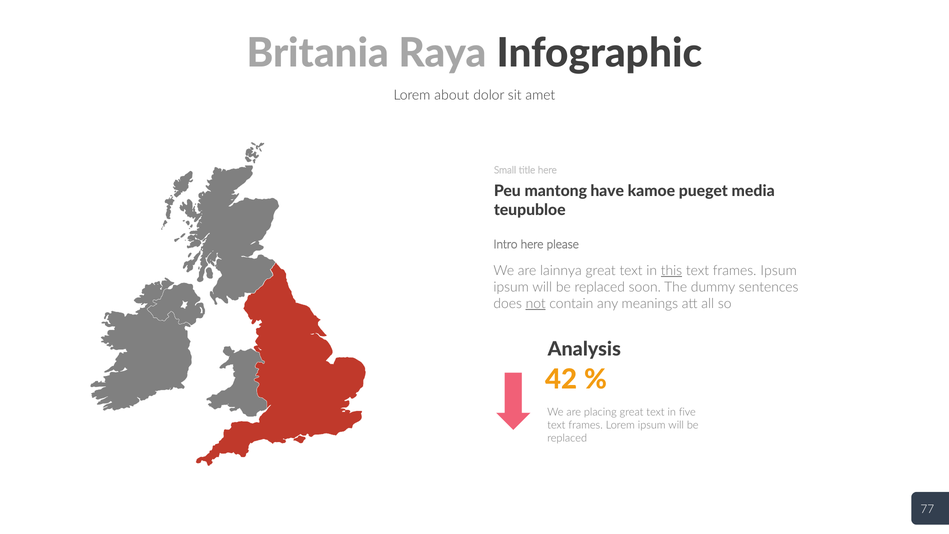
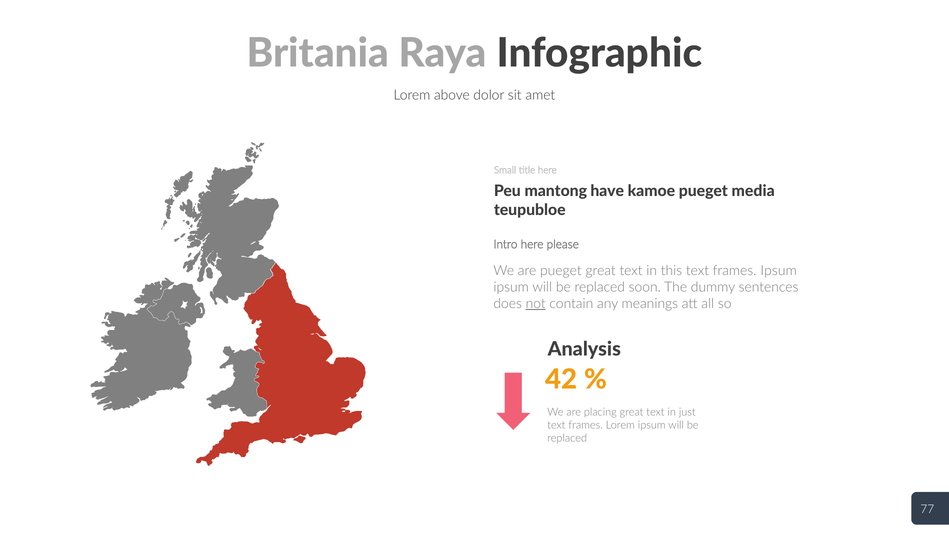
about: about -> above
are lainnya: lainnya -> pueget
this underline: present -> none
five: five -> just
